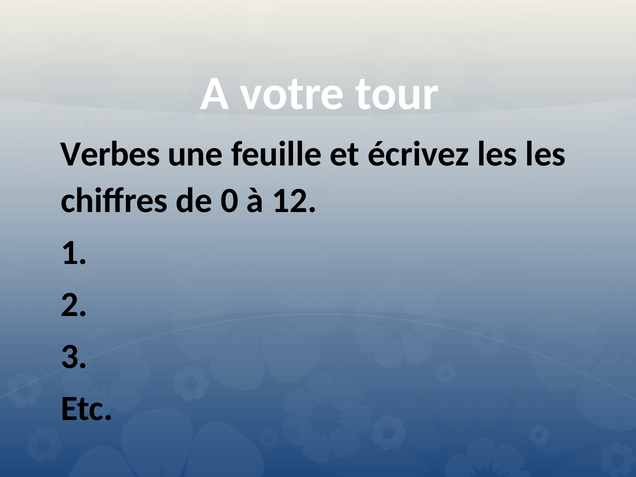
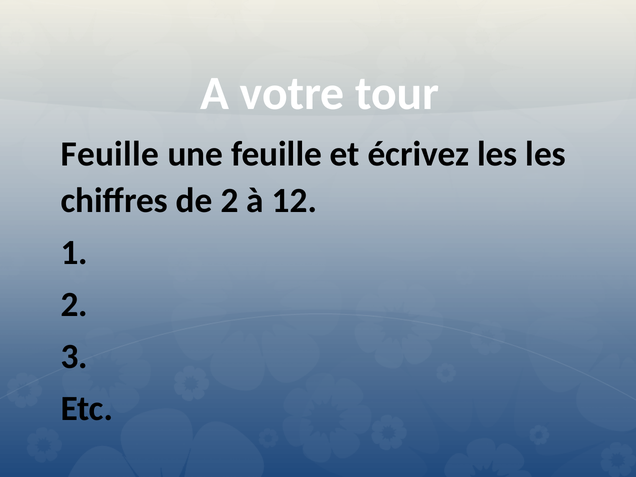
Verbes at (110, 154): Verbes -> Feuille
de 0: 0 -> 2
